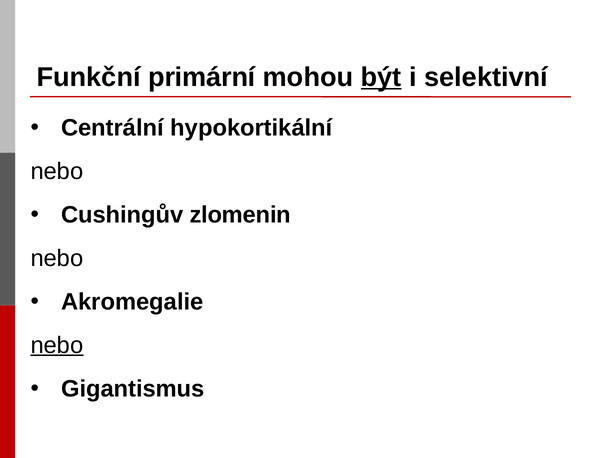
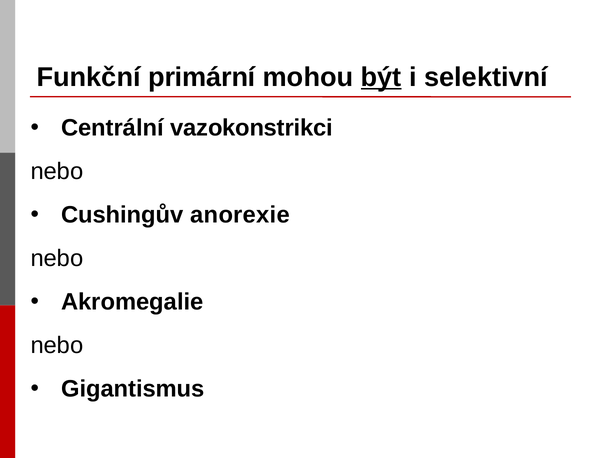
hypokortikální: hypokortikální -> vazokonstrikci
zlomenin: zlomenin -> anorexie
nebo at (57, 345) underline: present -> none
